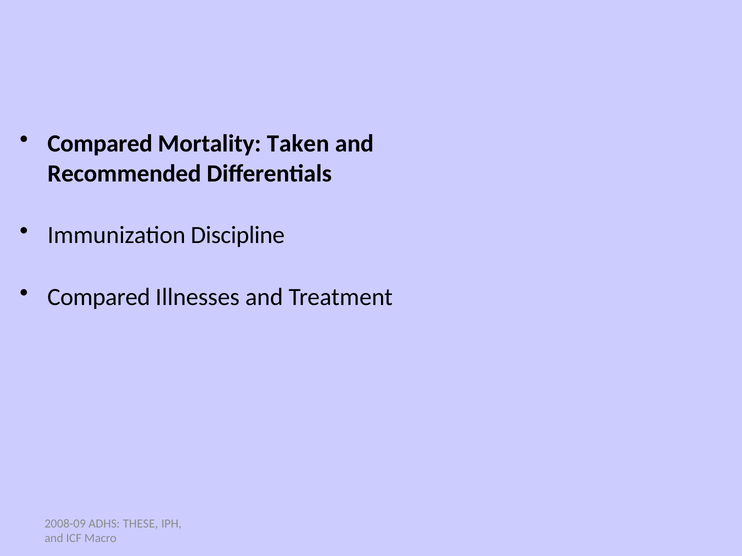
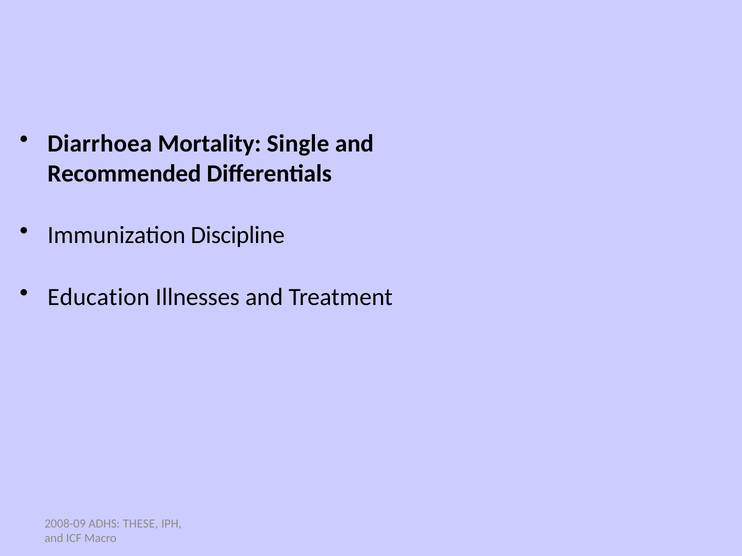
Compared at (100, 144): Compared -> Diarrhoea
Taken: Taken -> Single
Compared at (99, 297): Compared -> Education
